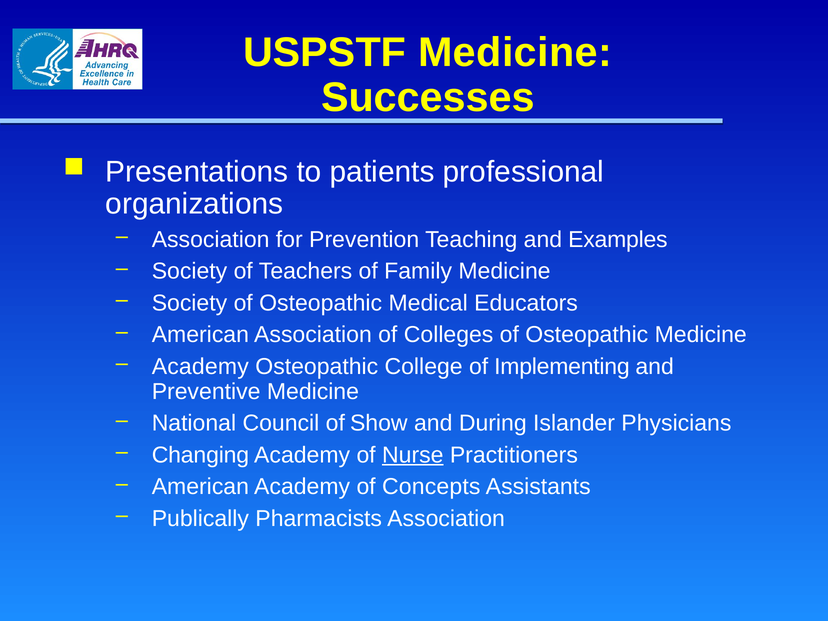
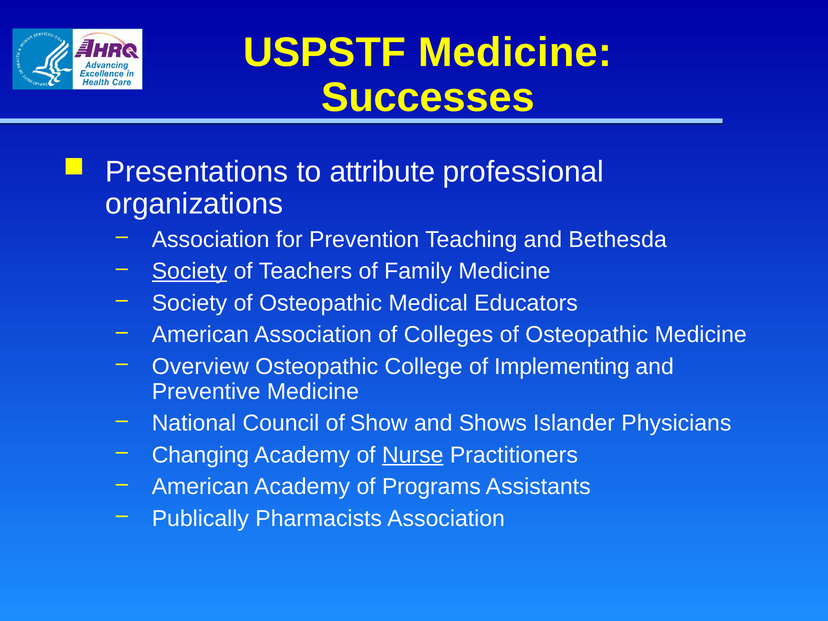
patients: patients -> attribute
Examples: Examples -> Bethesda
Society at (190, 271) underline: none -> present
Academy at (200, 367): Academy -> Overview
During: During -> Shows
Concepts: Concepts -> Programs
